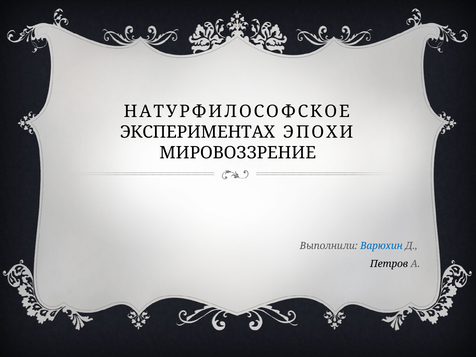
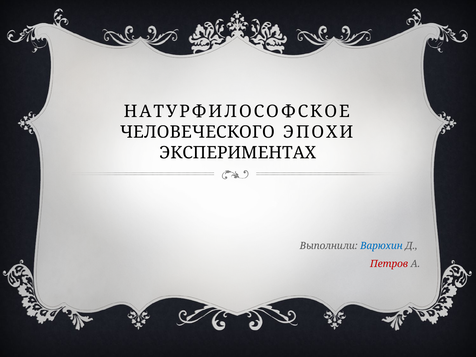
ЭКСПЕРИМЕНТАХ: ЭКСПЕРИМЕНТАХ -> ЧЕЛОВЕЧЕСКОГО
МИРОВОЗЗРЕНИЕ: МИРОВОЗЗРЕНИЕ -> ЭКСПЕРИМЕНТАХ
Петров colour: black -> red
